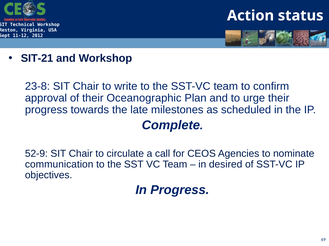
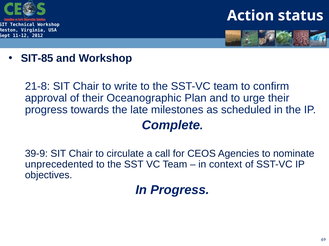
SIT-21: SIT-21 -> SIT-85
23-8: 23-8 -> 21-8
52-9: 52-9 -> 39-9
communication: communication -> unprecedented
desired: desired -> context
